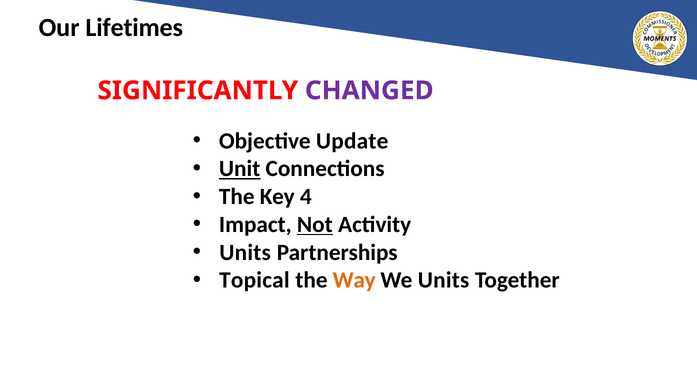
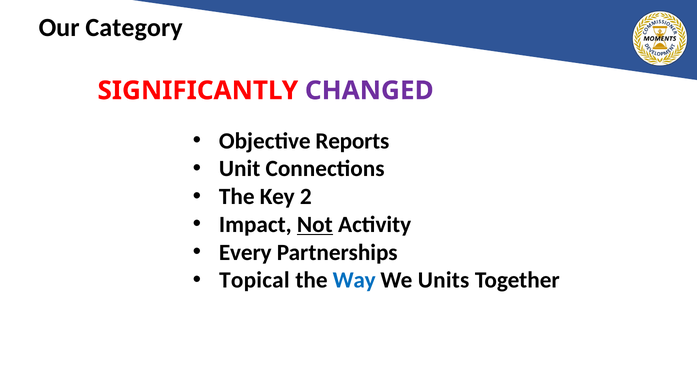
Lifetimes: Lifetimes -> Category
Update: Update -> Reports
Unit underline: present -> none
4: 4 -> 2
Units at (245, 252): Units -> Every
Way colour: orange -> blue
